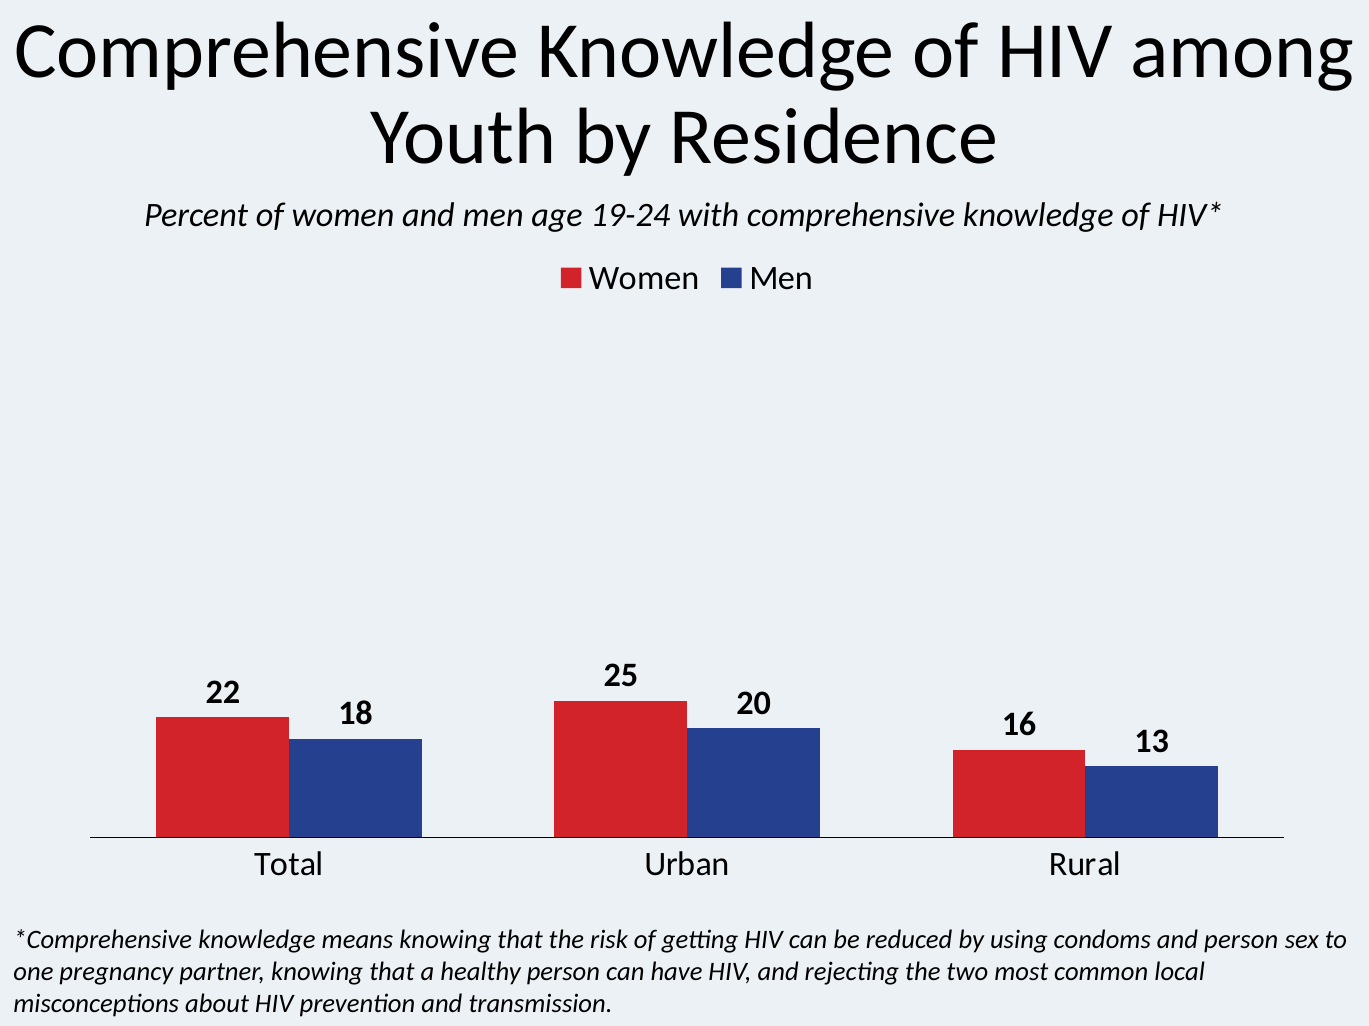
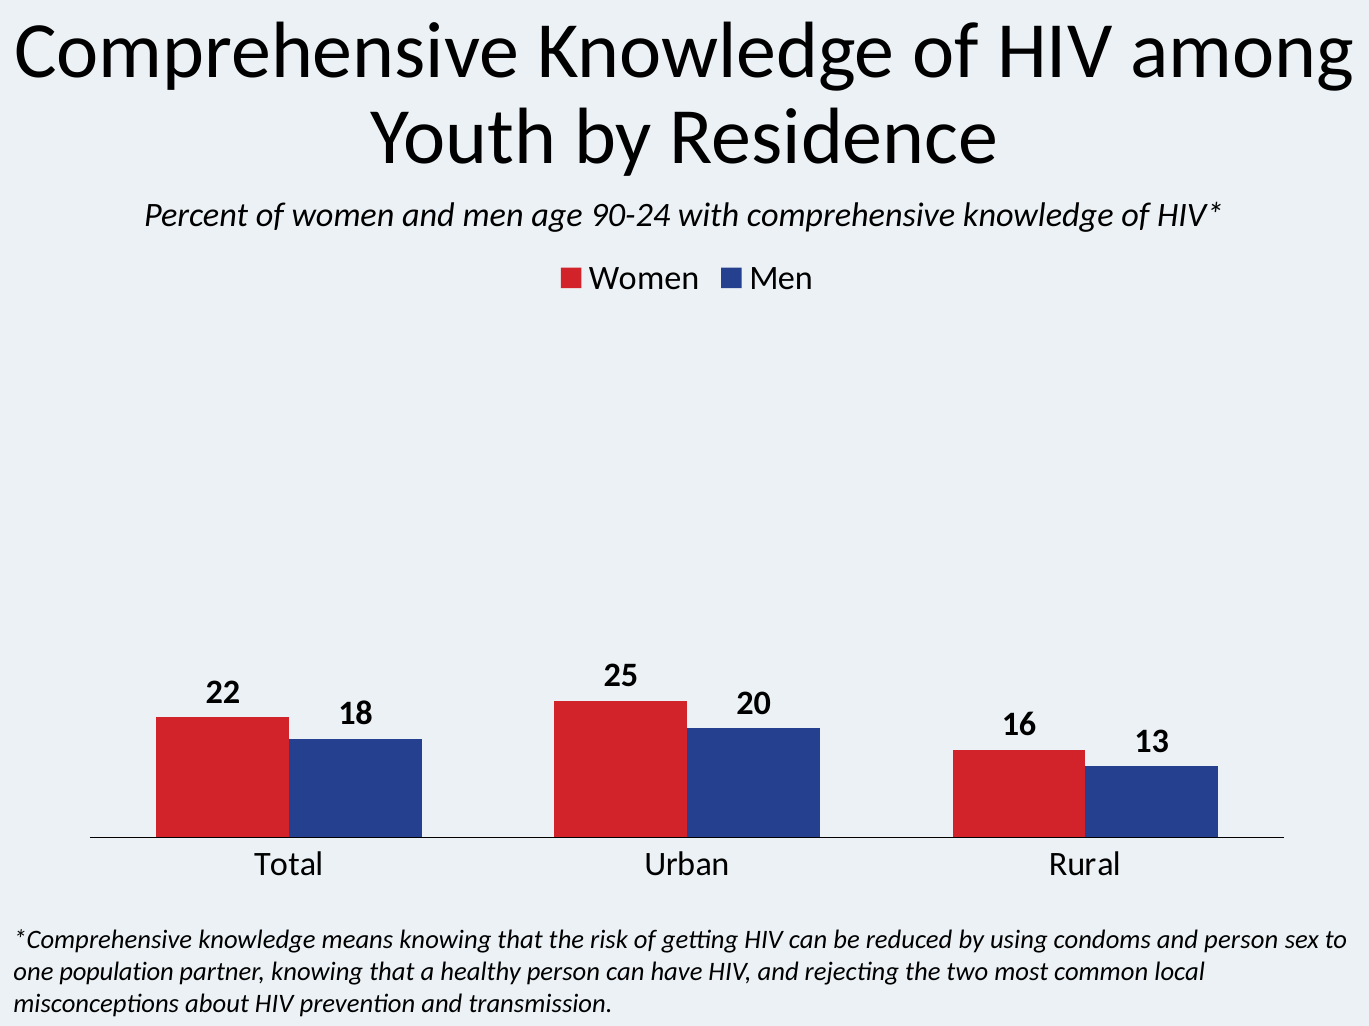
19-24: 19-24 -> 90-24
pregnancy: pregnancy -> population
